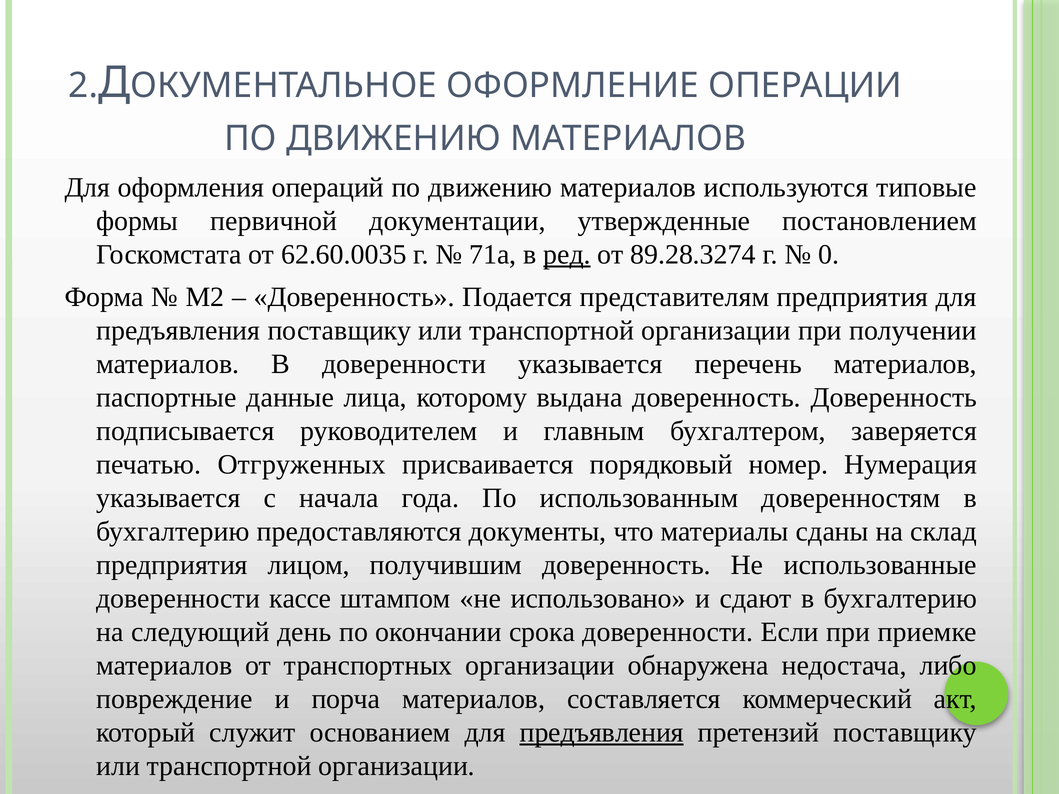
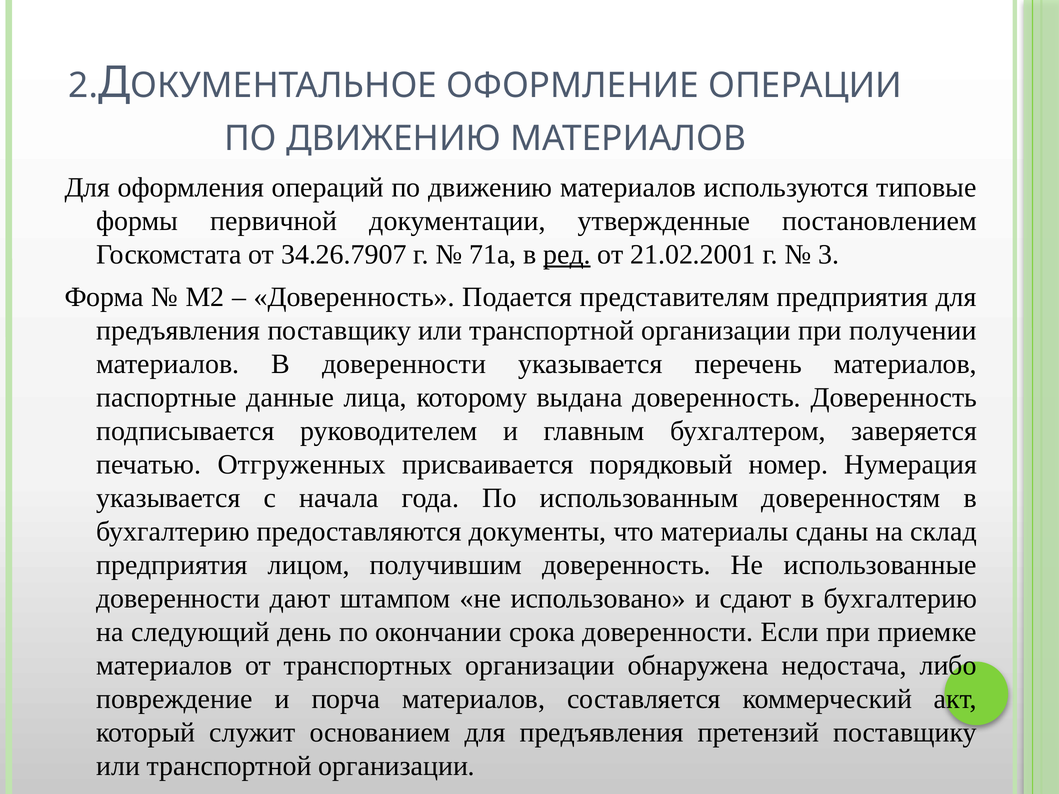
62.60.0035: 62.60.0035 -> 34.26.7907
89.28.3274: 89.28.3274 -> 21.02.2001
0: 0 -> 3
кассе: кассе -> дают
предъявления at (602, 733) underline: present -> none
